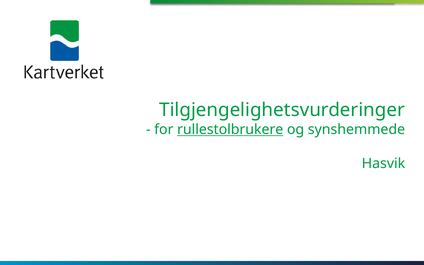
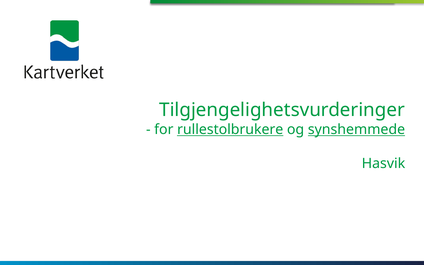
synshemmede underline: none -> present
